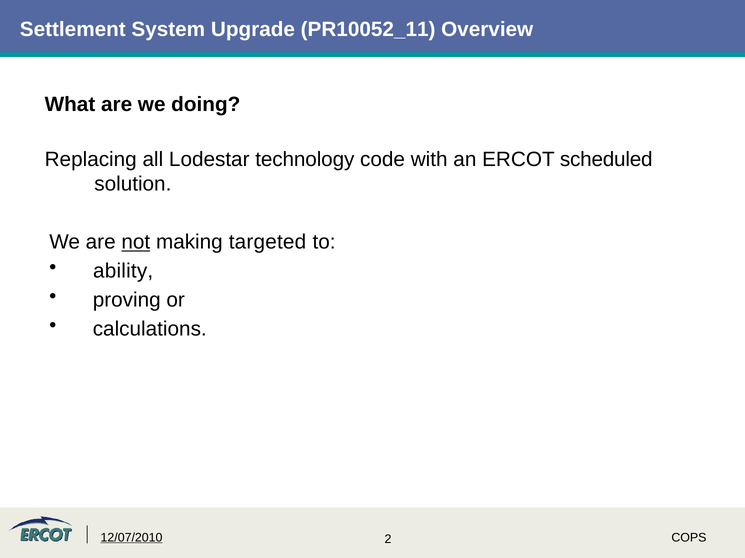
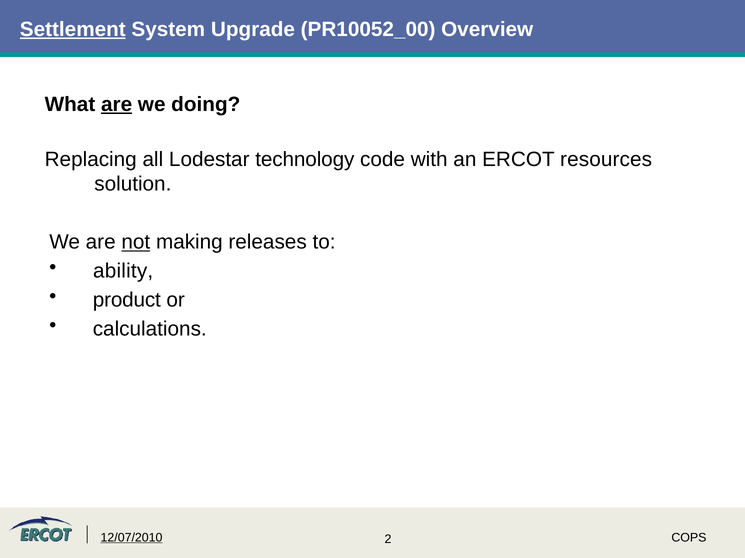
Settlement underline: none -> present
PR10052_11: PR10052_11 -> PR10052_00
are at (117, 105) underline: none -> present
scheduled: scheduled -> resources
targeted: targeted -> releases
proving: proving -> product
